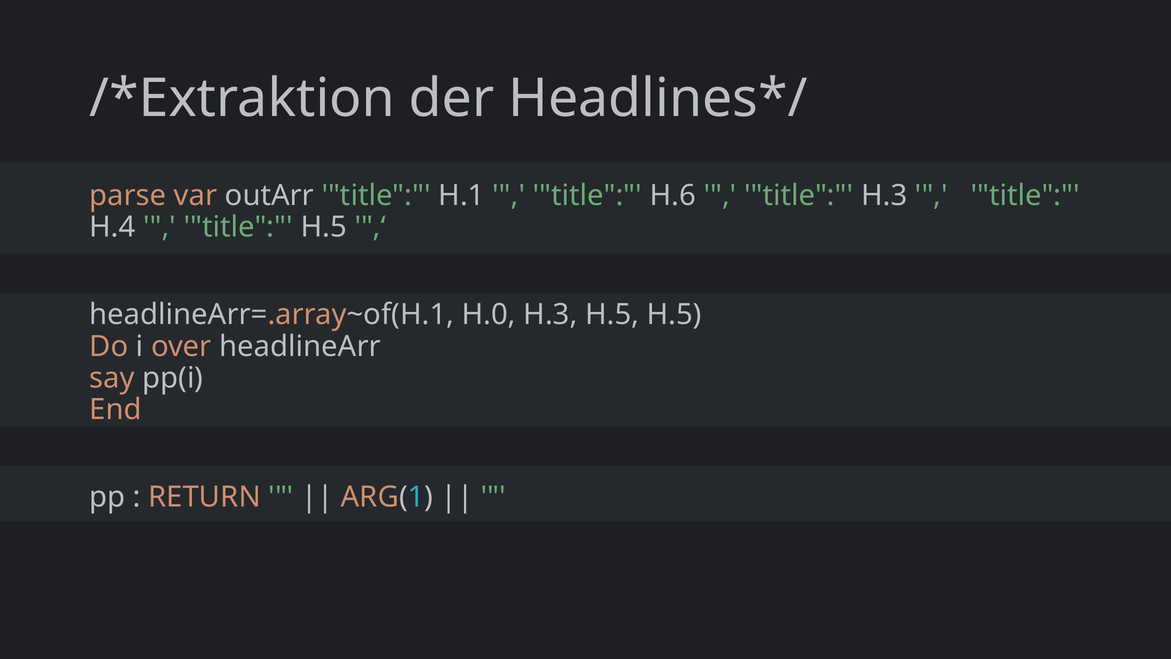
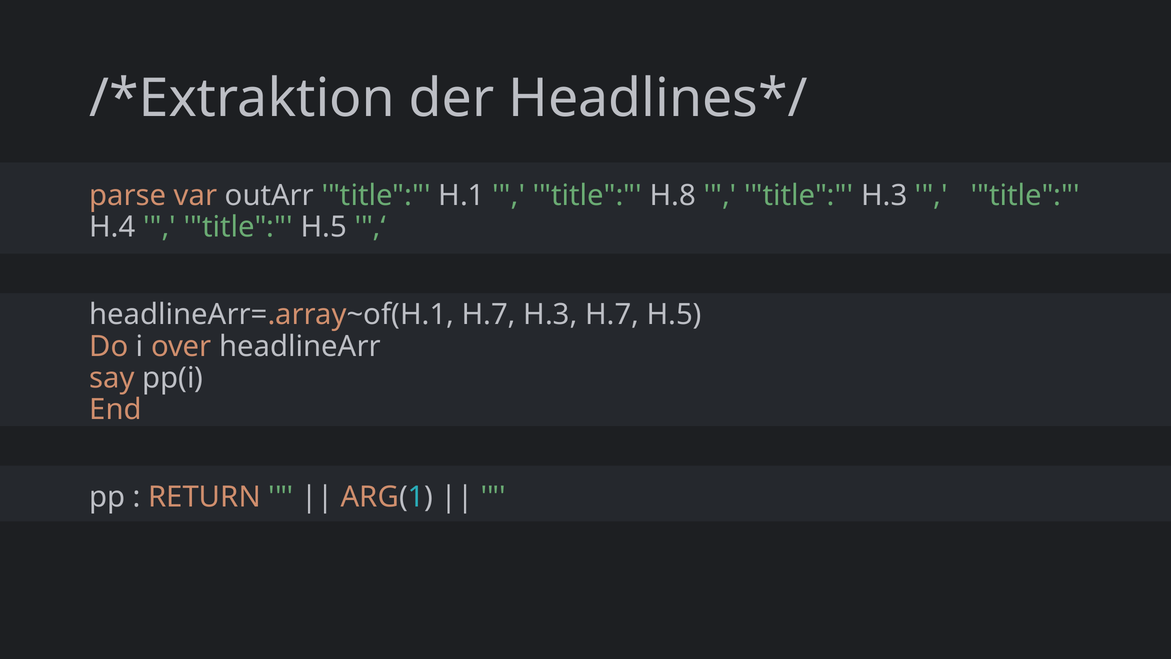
H.6: H.6 -> H.8
headlineArr=.array~of(H.1 H.0: H.0 -> H.7
H.3 H.5: H.5 -> H.7
